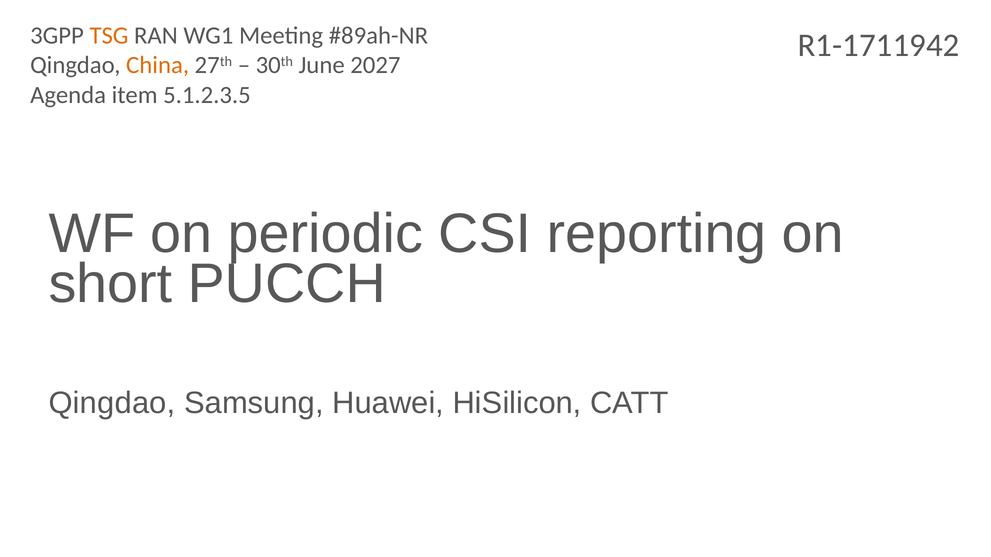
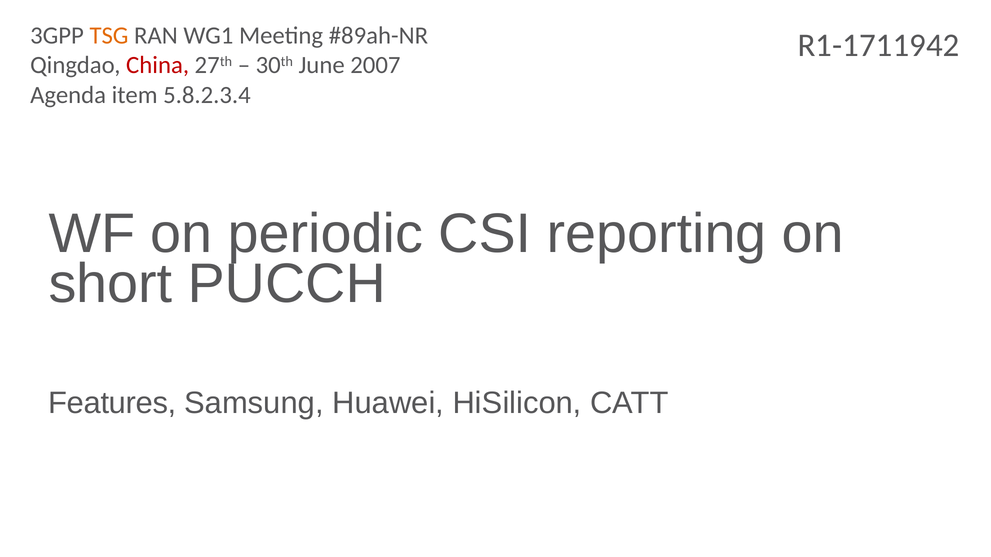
China colour: orange -> red
2027: 2027 -> 2007
5.1.2.3.5: 5.1.2.3.5 -> 5.8.2.3.4
Qingdao at (112, 403): Qingdao -> Features
